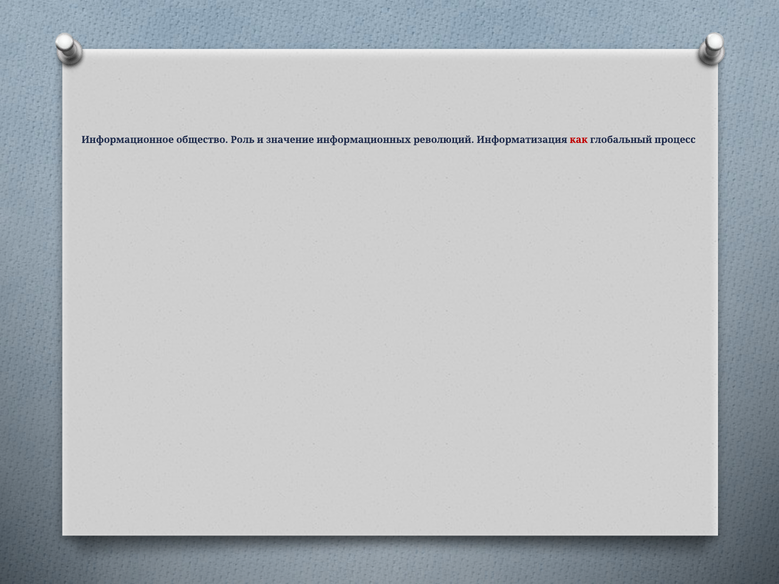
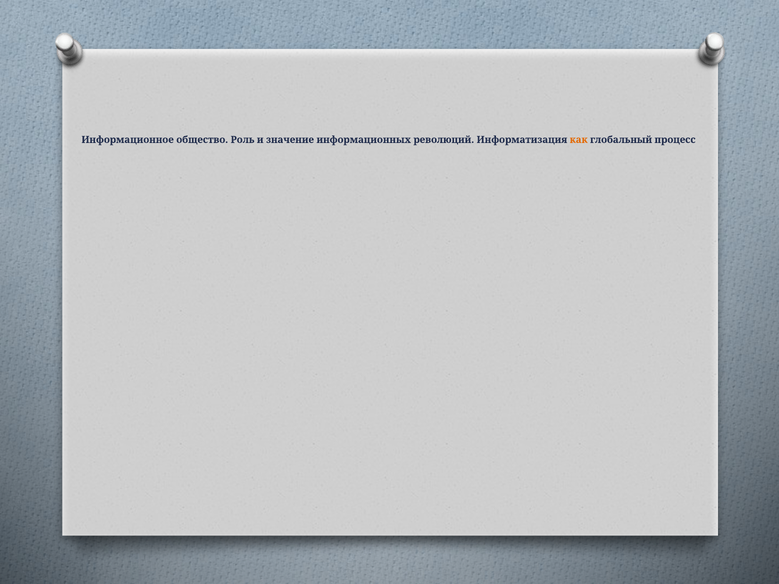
как colour: red -> orange
